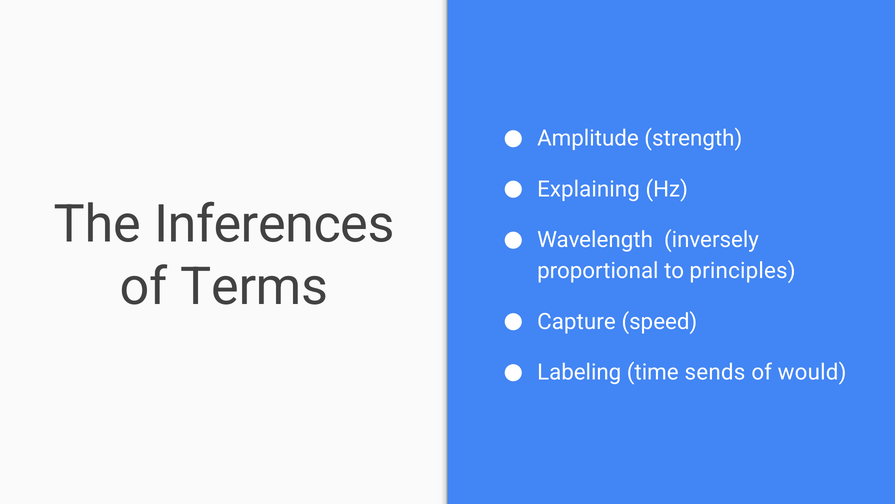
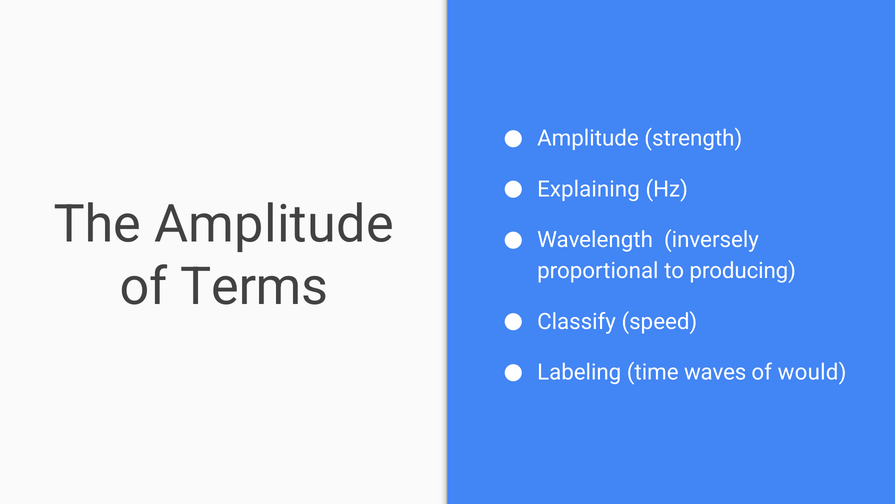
The Inferences: Inferences -> Amplitude
principles: principles -> producing
Capture: Capture -> Classify
sends: sends -> waves
